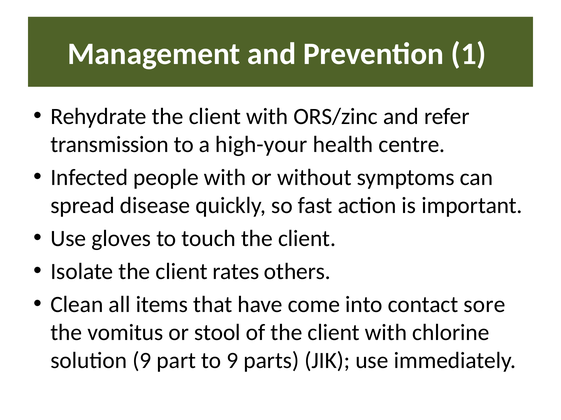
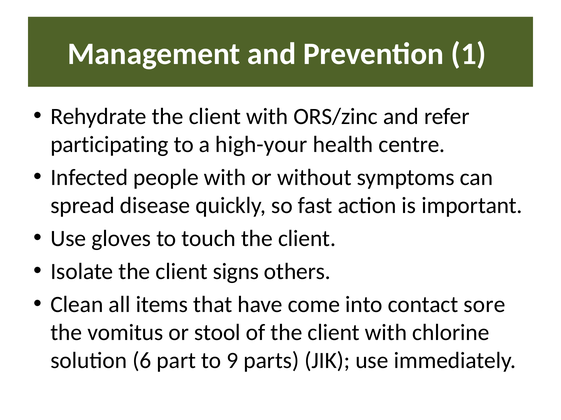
transmission: transmission -> participating
rates: rates -> signs
solution 9: 9 -> 6
